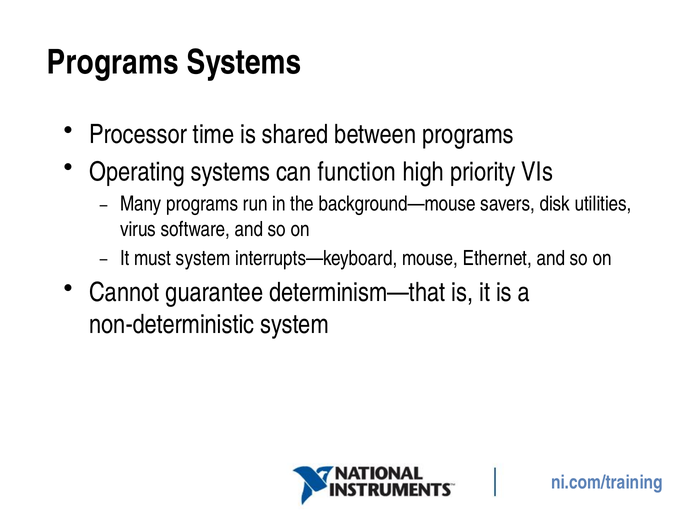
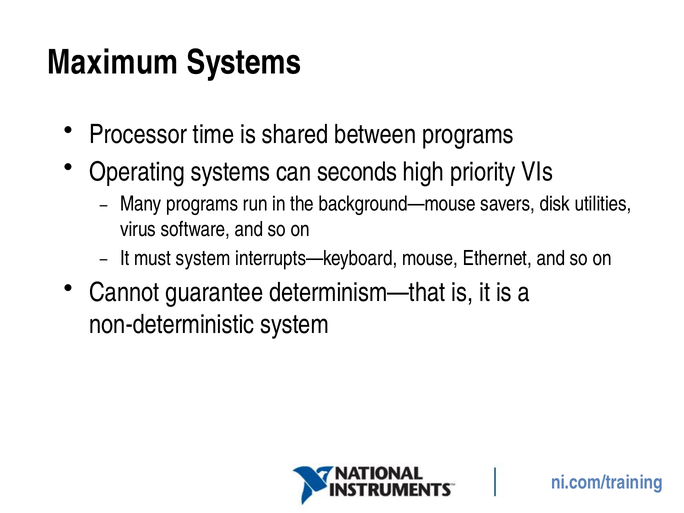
Programs at (113, 62): Programs -> Maximum
function: function -> seconds
